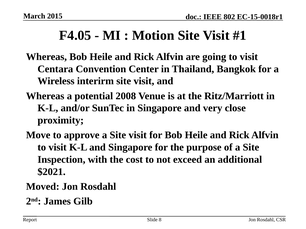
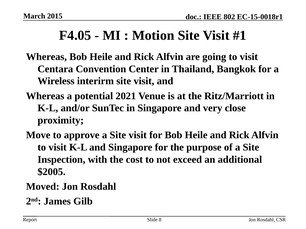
2008: 2008 -> 2021
$2021: $2021 -> $2005
